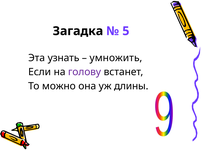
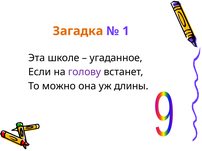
Загадка colour: black -> orange
5: 5 -> 1
узнать: узнать -> школе
умножить: умножить -> угаданное
